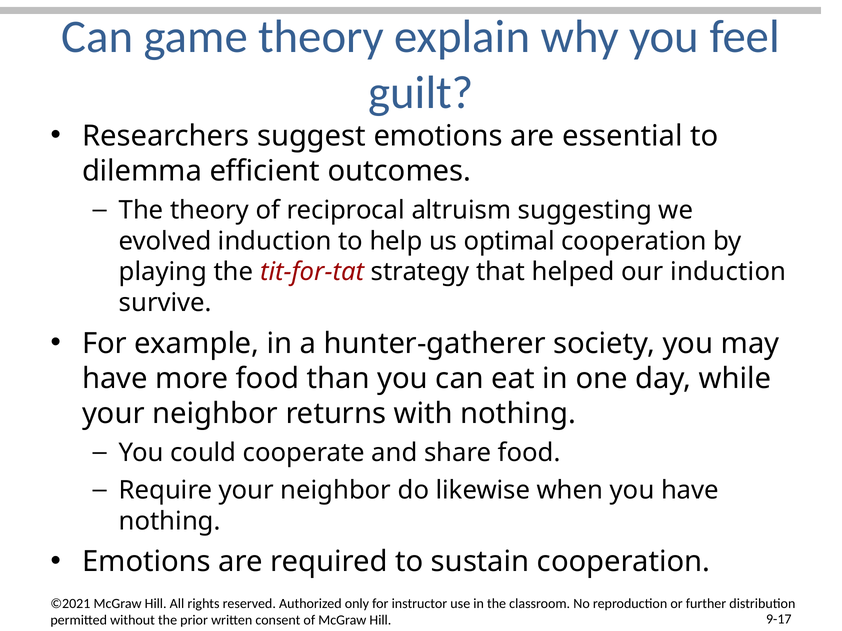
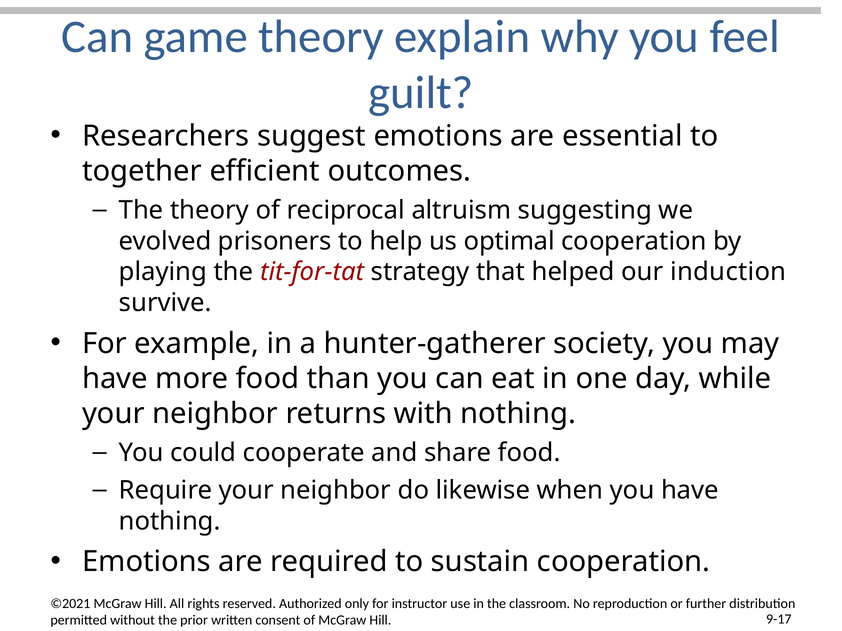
dilemma: dilemma -> together
evolved induction: induction -> prisoners
